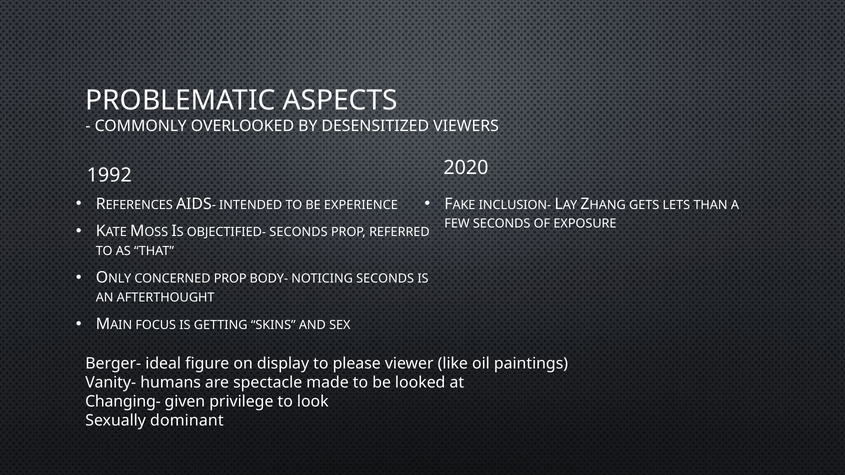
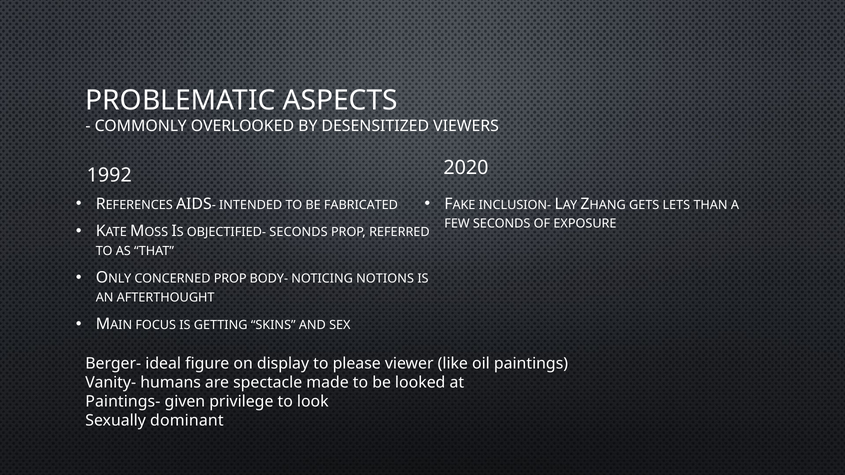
EXPERIENCE: EXPERIENCE -> FABRICATED
NOTICING SECONDS: SECONDS -> NOTIONS
Changing-: Changing- -> Paintings-
